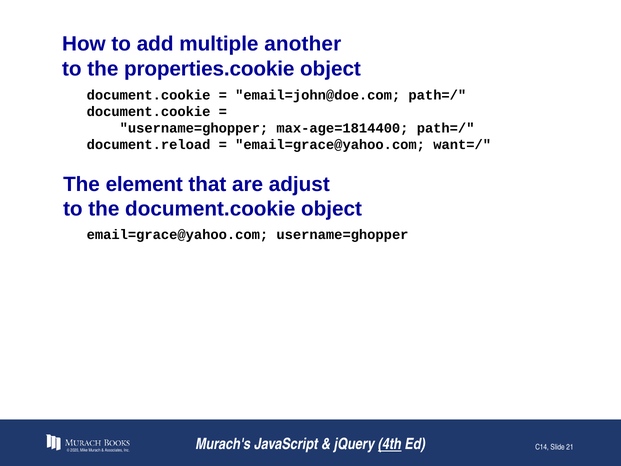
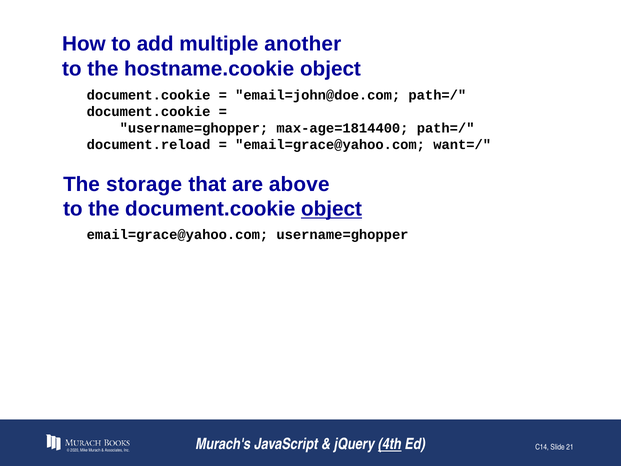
properties.cookie: properties.cookie -> hostname.cookie
element: element -> storage
adjust: adjust -> above
object at (331, 209) underline: none -> present
